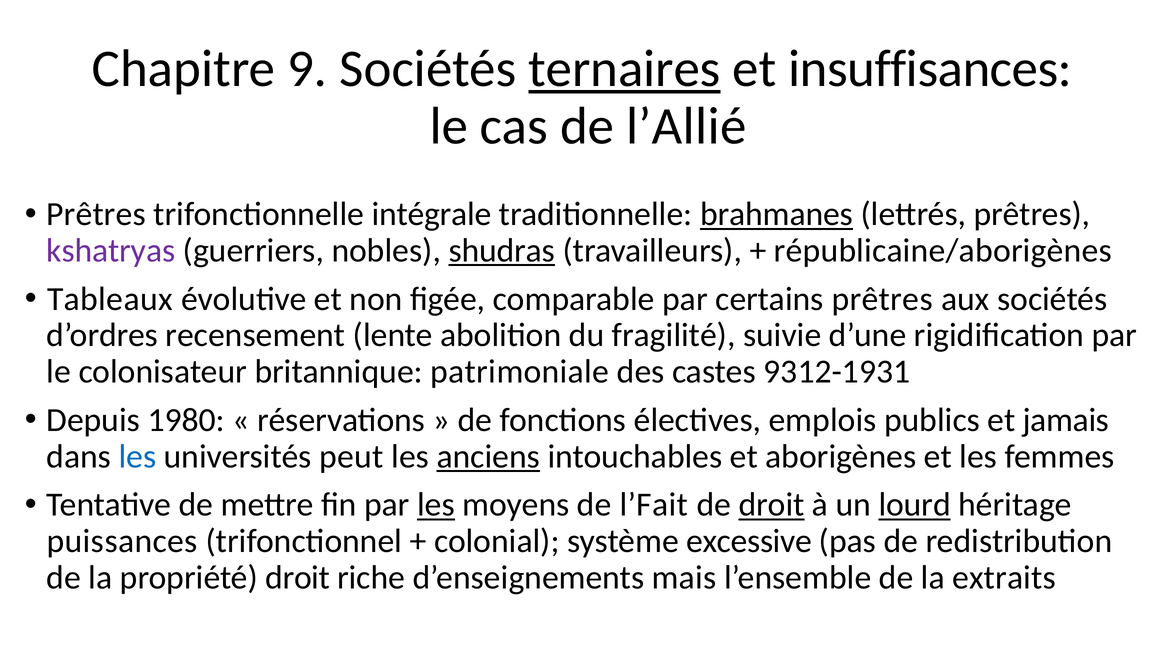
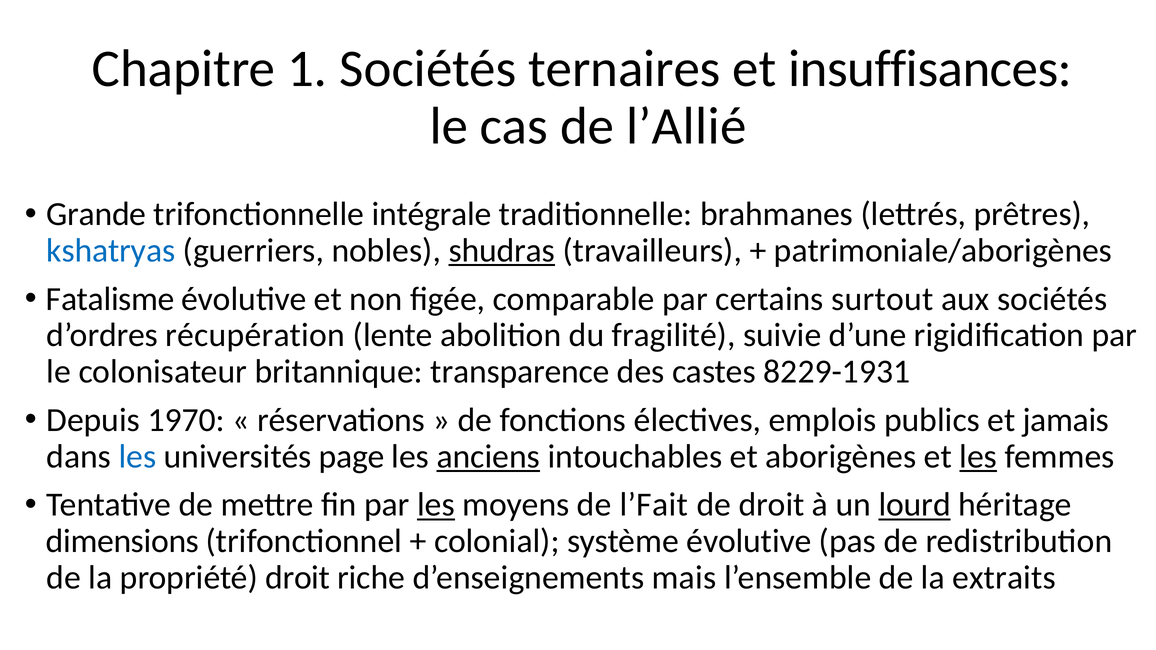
9: 9 -> 1
ternaires underline: present -> none
Prêtres at (96, 214): Prêtres -> Grande
brahmanes underline: present -> none
kshatryas colour: purple -> blue
républicaine/aborigènes: républicaine/aborigènes -> patrimoniale/aborigènes
Tableaux: Tableaux -> Fatalisme
certains prêtres: prêtres -> surtout
recensement: recensement -> récupération
patrimoniale: patrimoniale -> transparence
9312-1931: 9312-1931 -> 8229-1931
1980: 1980 -> 1970
peut: peut -> page
les at (978, 457) underline: none -> present
droit at (772, 505) underline: present -> none
puissances: puissances -> dimensions
système excessive: excessive -> évolutive
